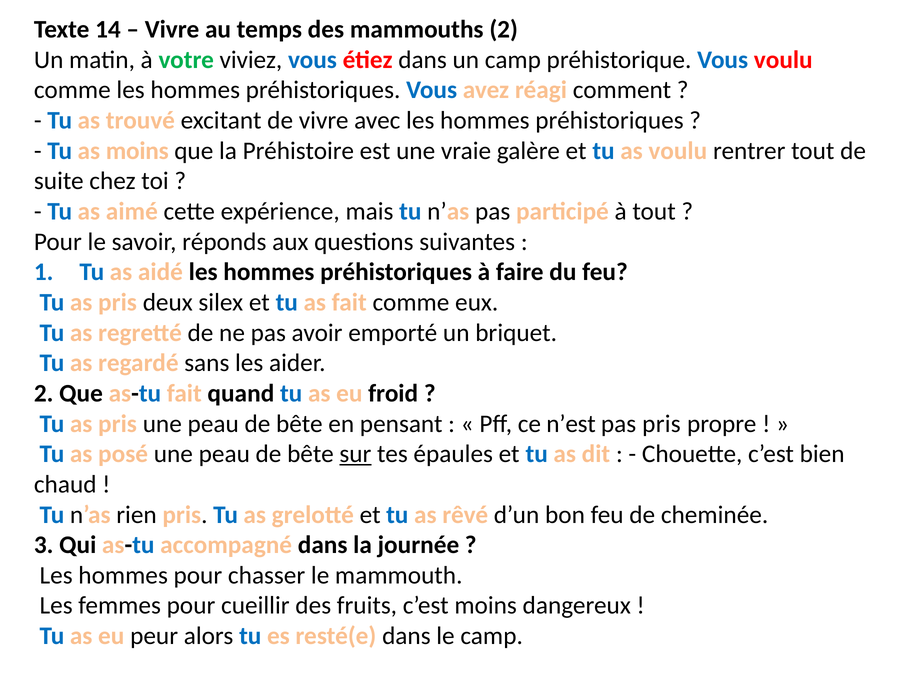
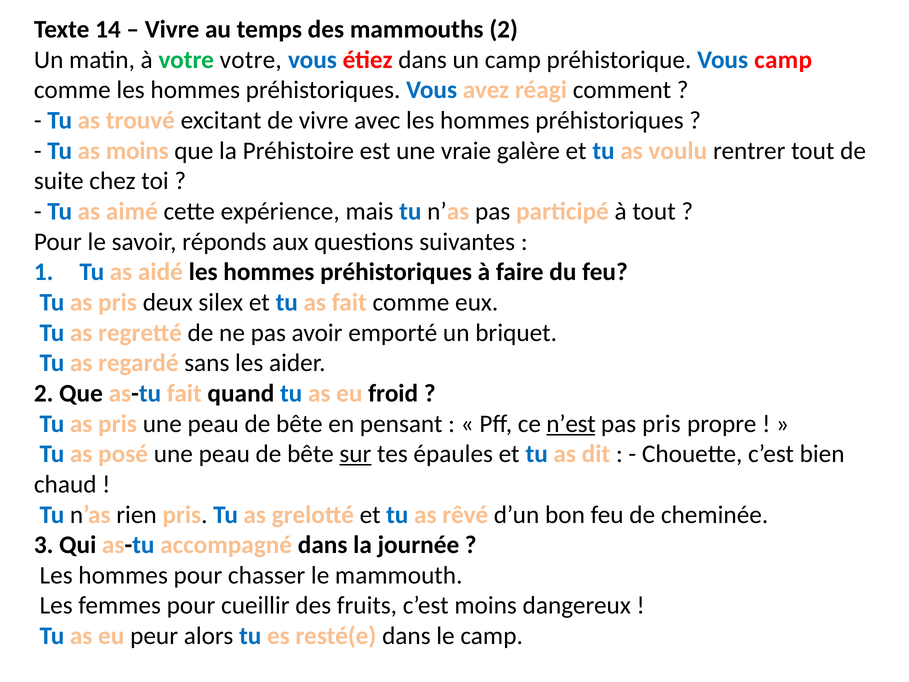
votre viviez: viviez -> votre
Vous voulu: voulu -> camp
n’est underline: none -> present
